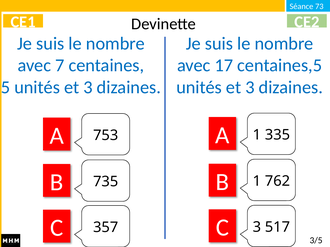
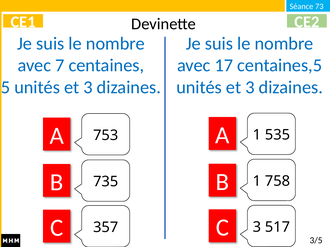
335: 335 -> 535
762: 762 -> 758
